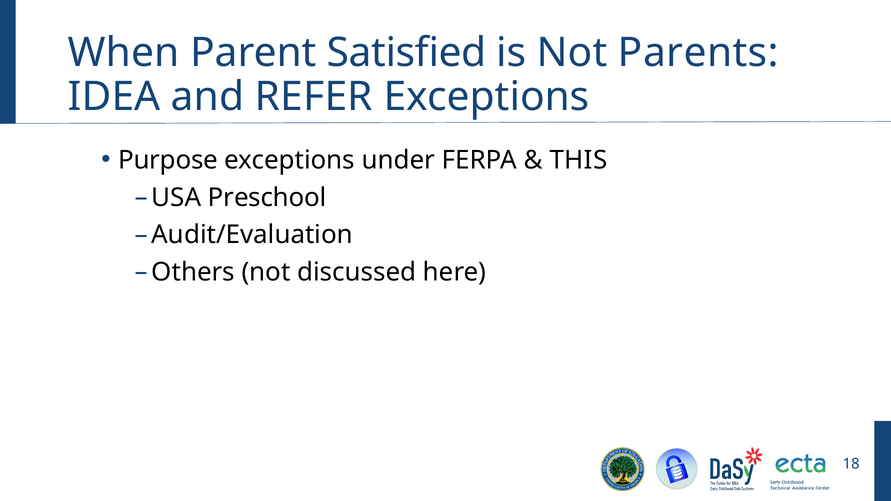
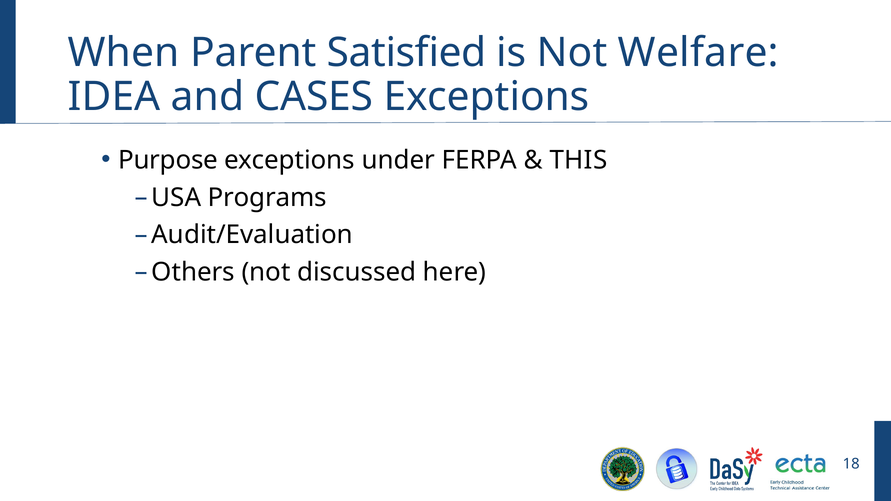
Parents: Parents -> Welfare
REFER: REFER -> CASES
Preschool: Preschool -> Programs
